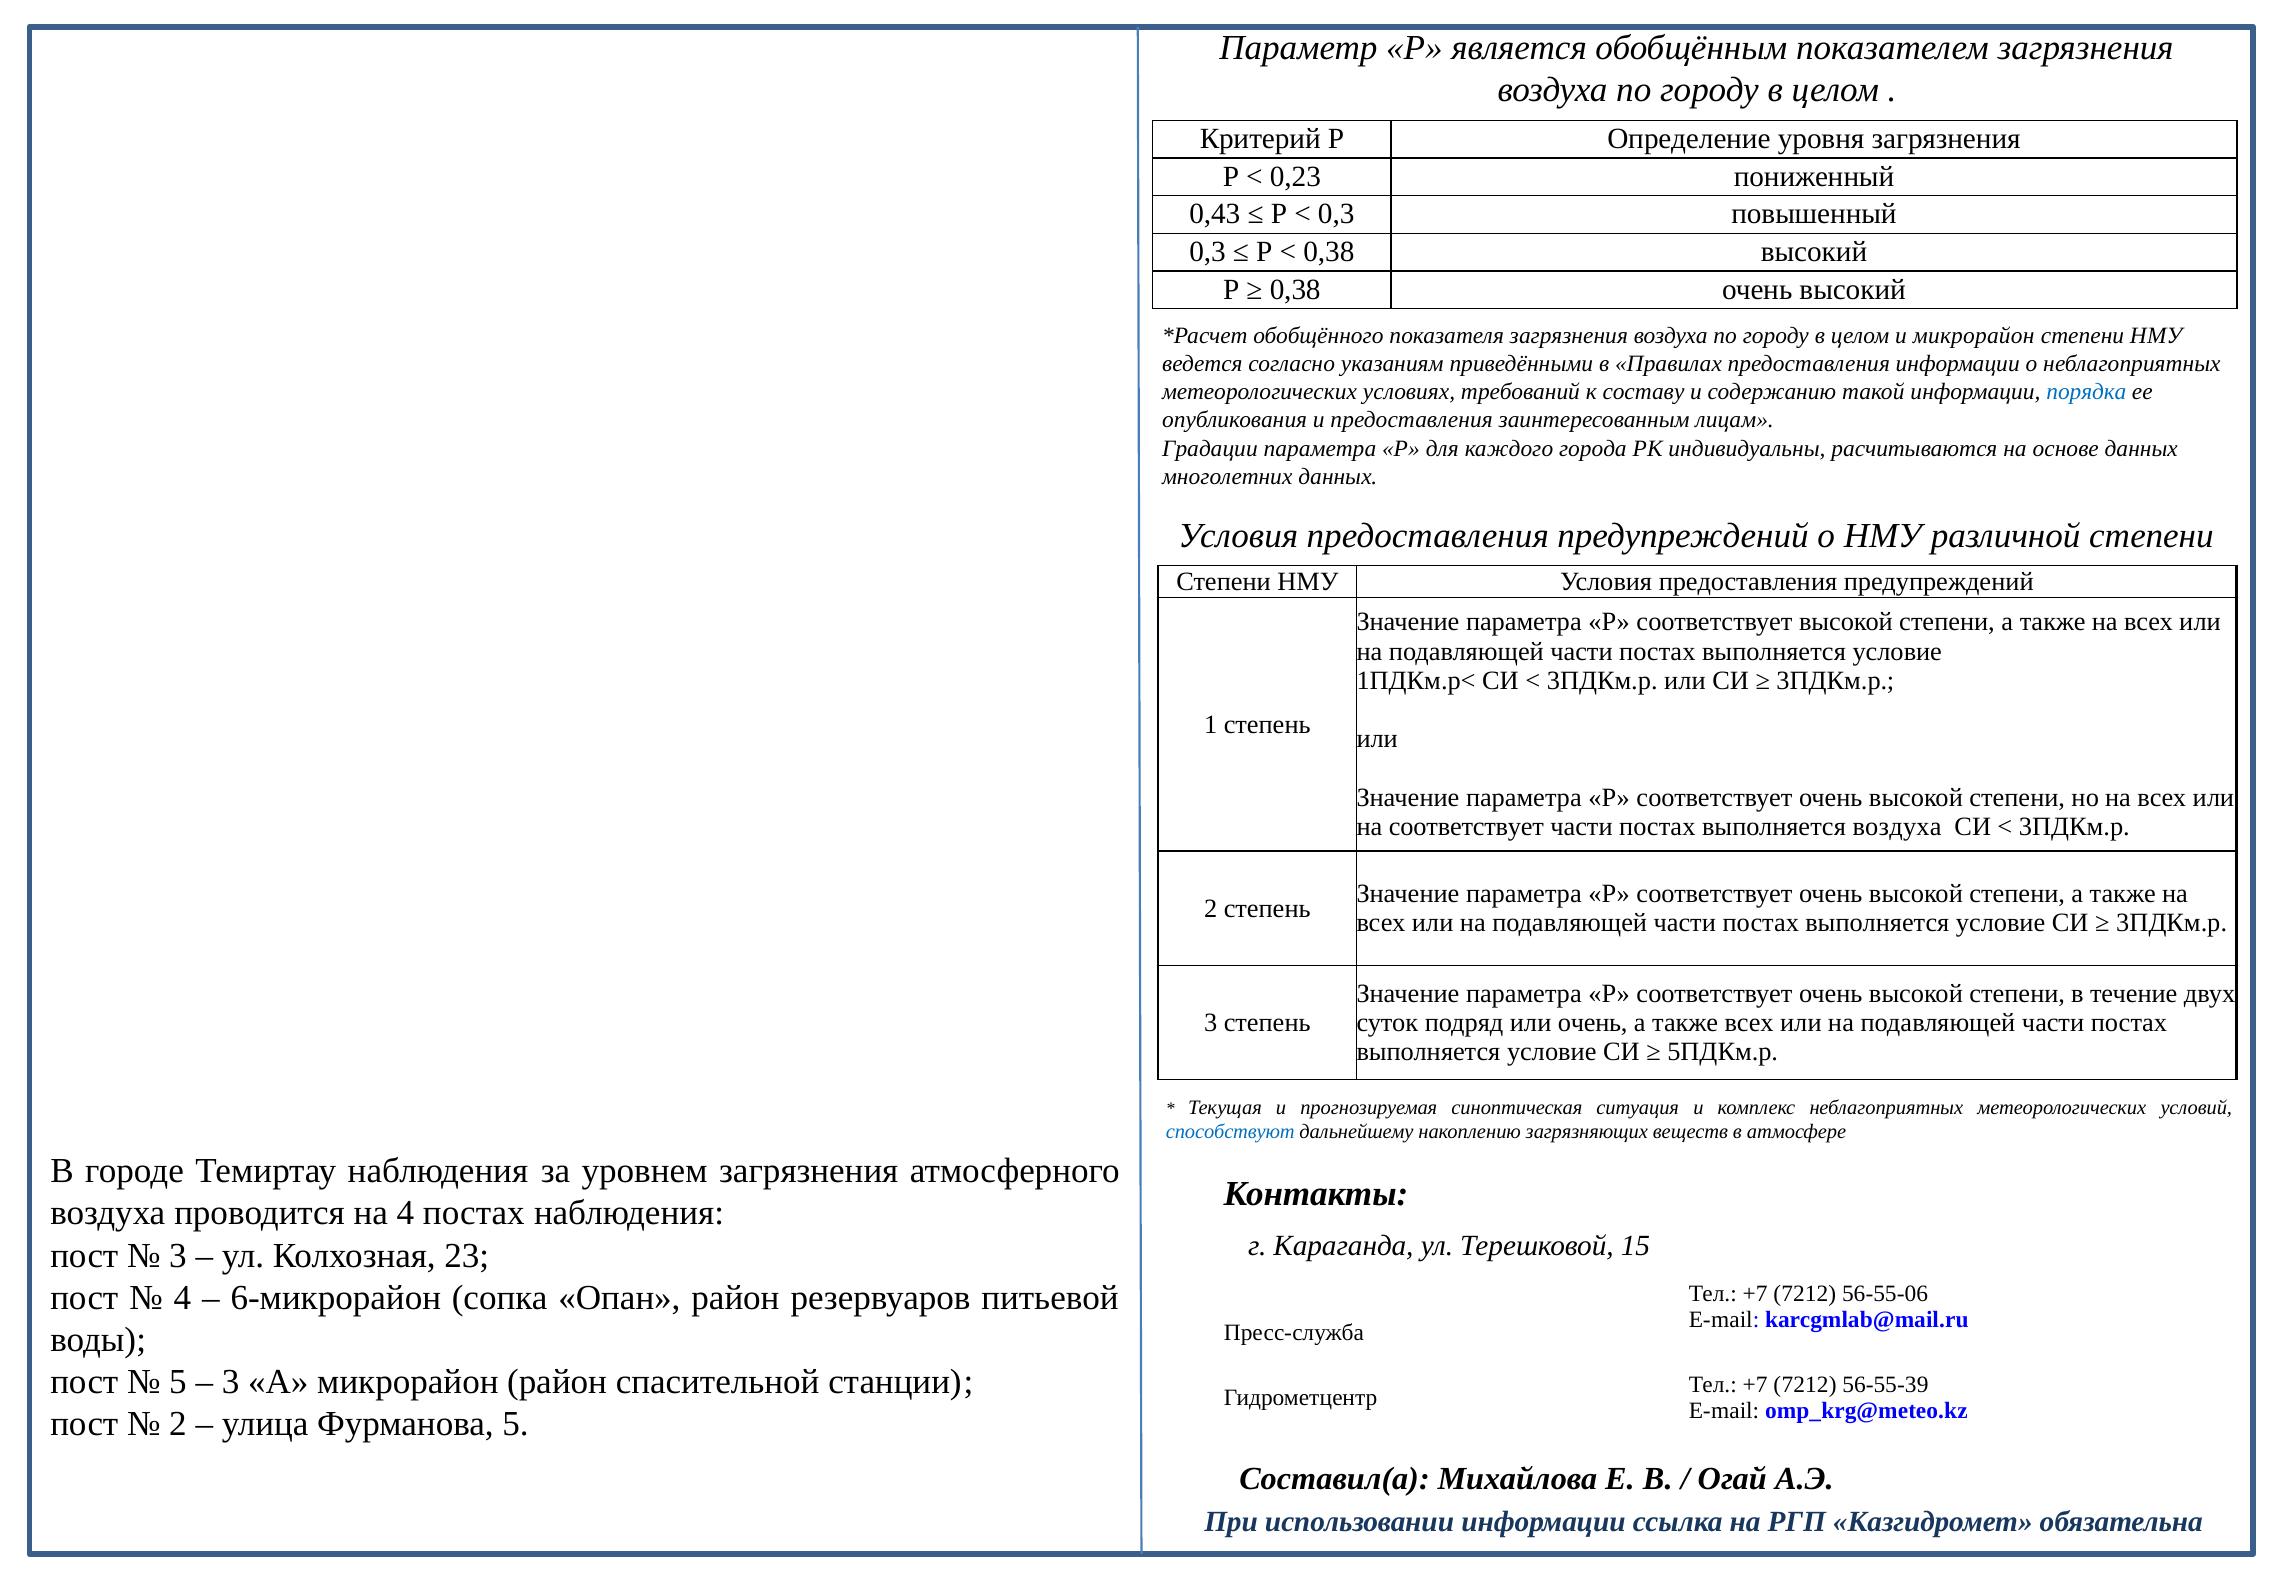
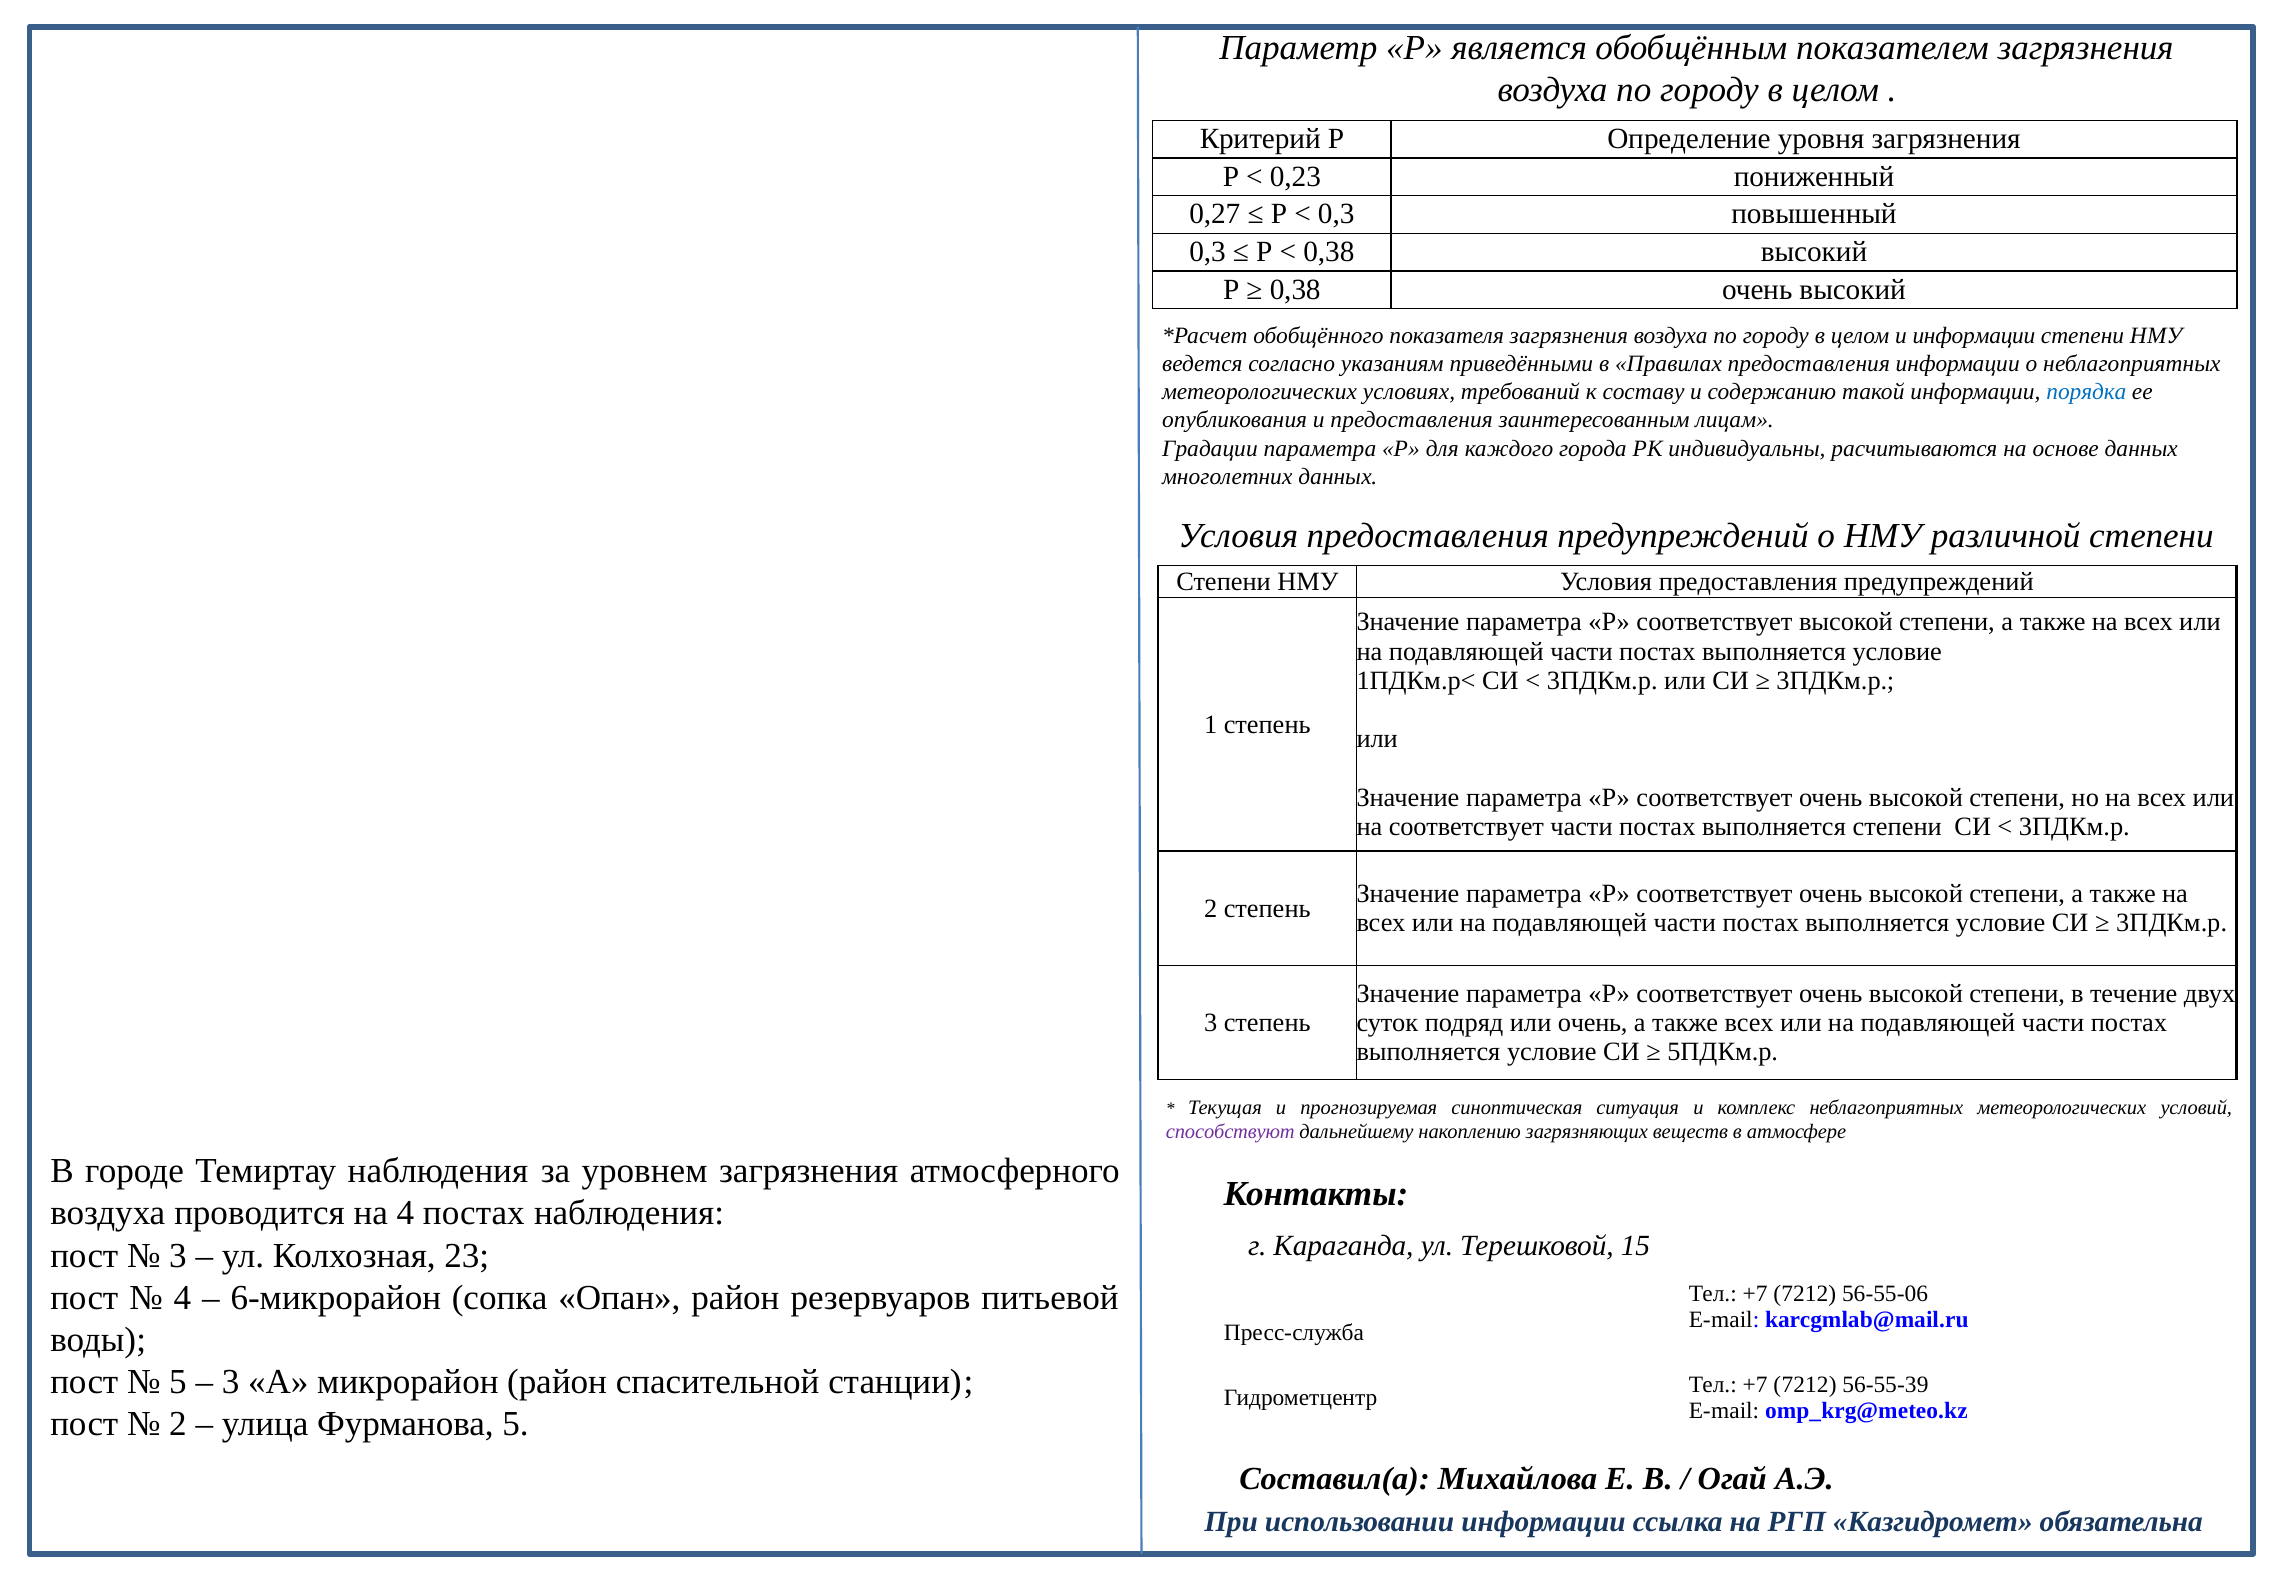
0,43: 0,43 -> 0,27
и микрорайон: микрорайон -> информации
выполняется воздуха: воздуха -> степени
способствуют colour: blue -> purple
